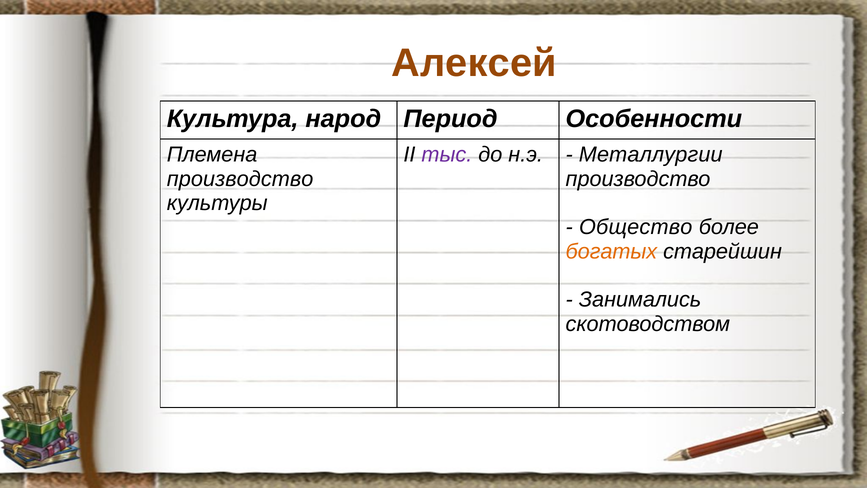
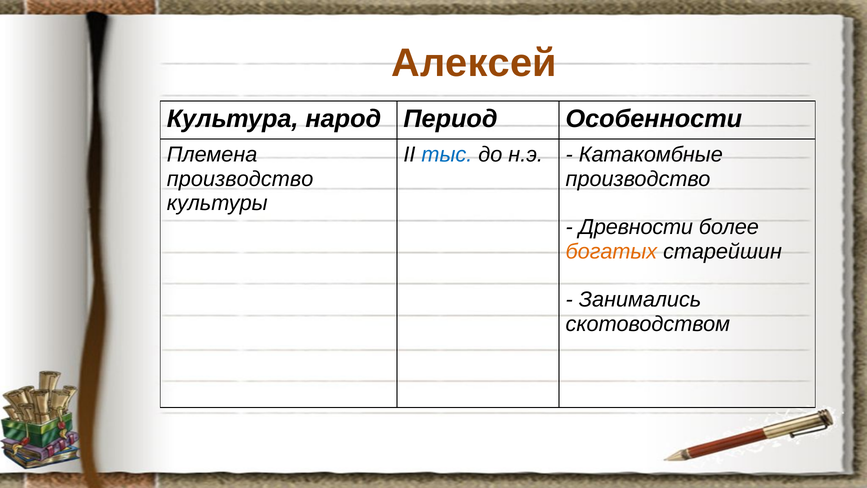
тыс colour: purple -> blue
Металлургии: Металлургии -> Катакомбные
Общество: Общество -> Древности
